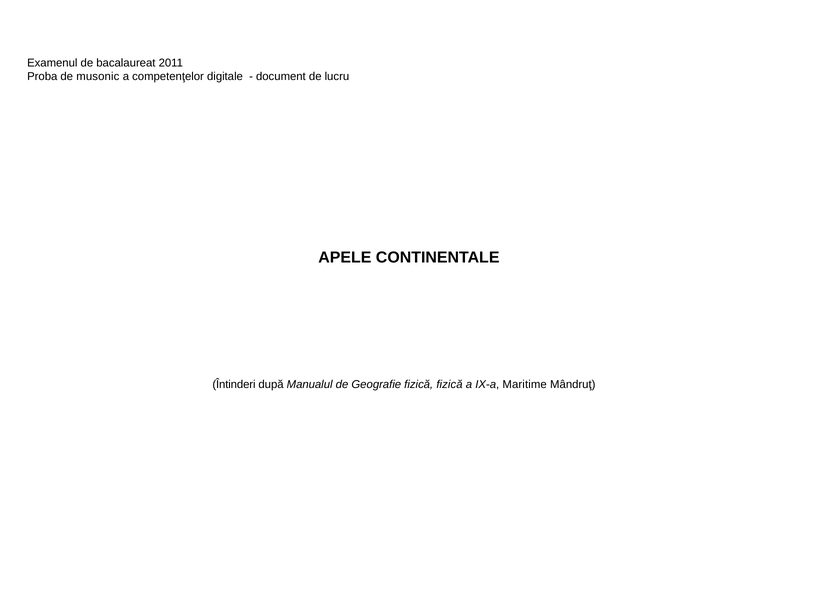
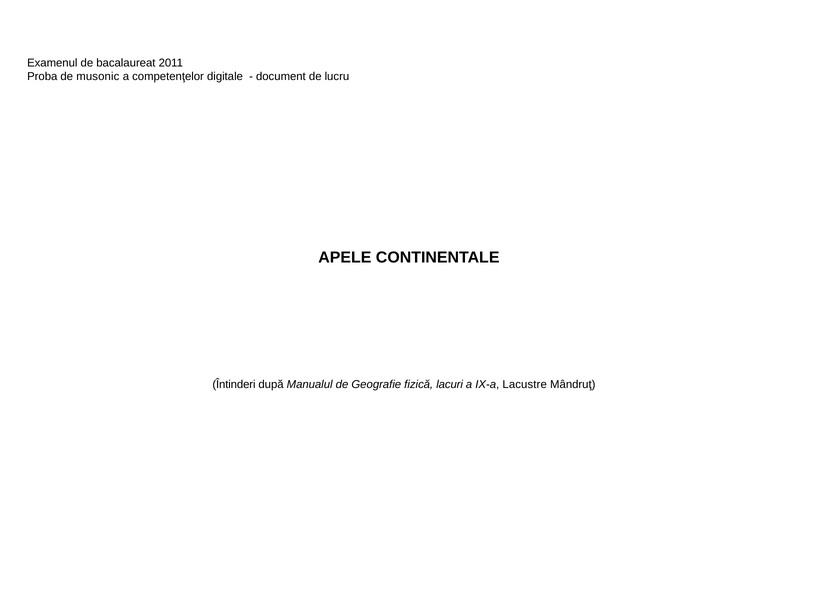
fizică fizică: fizică -> lacuri
Maritime: Maritime -> Lacustre
